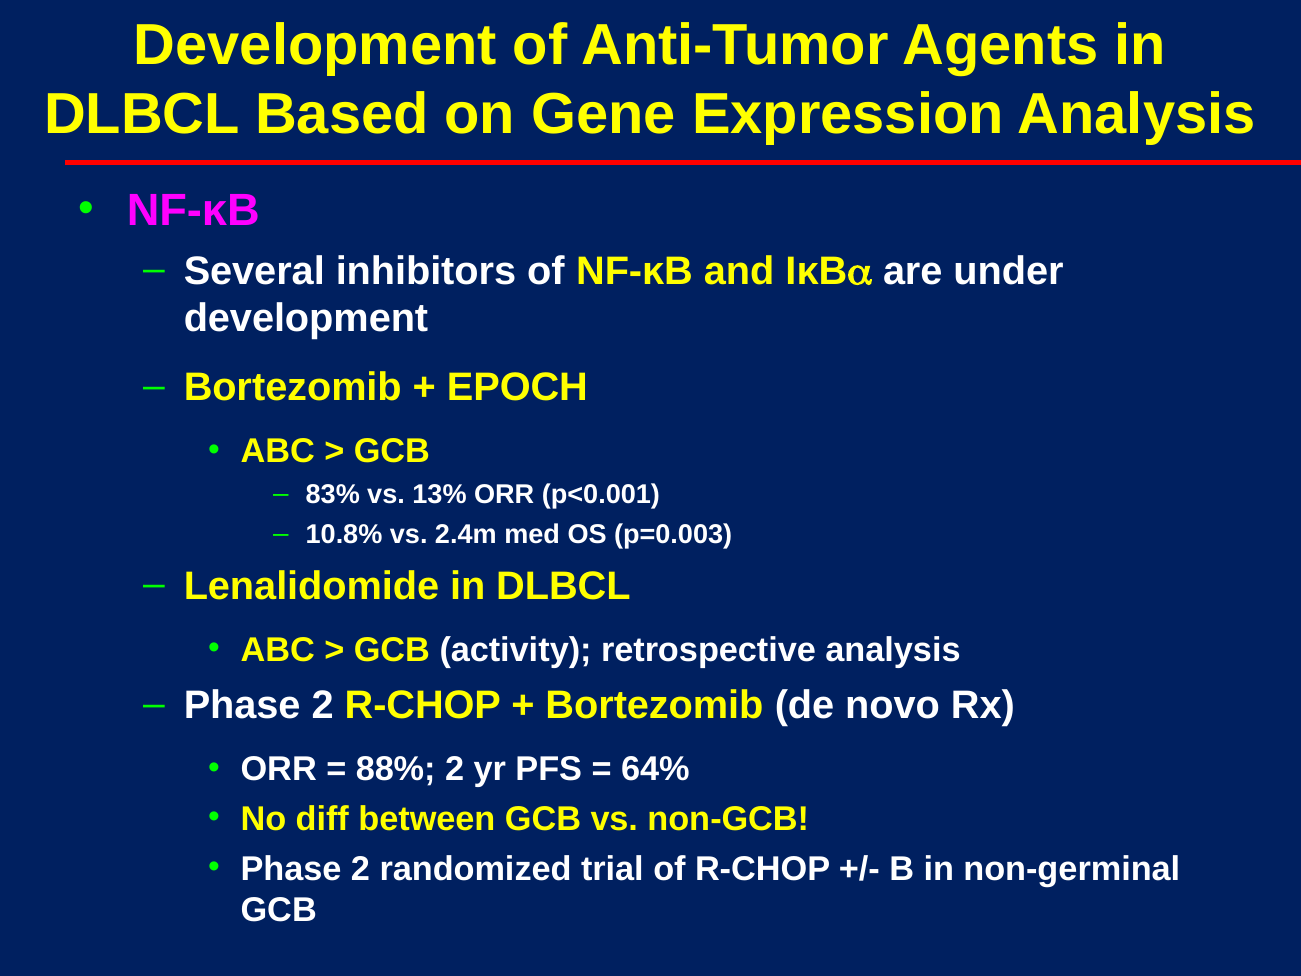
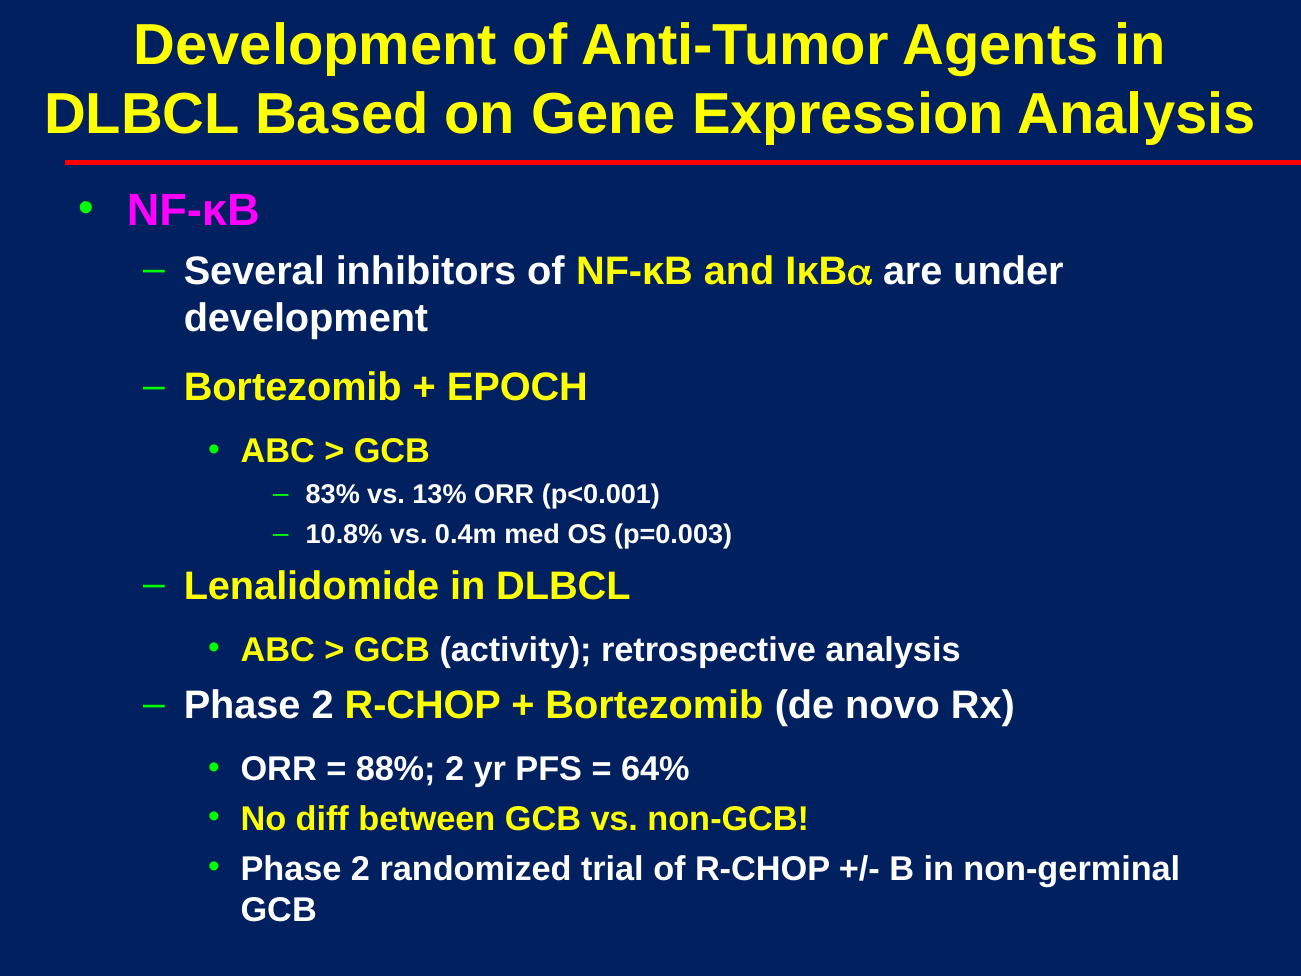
2.4m: 2.4m -> 0.4m
